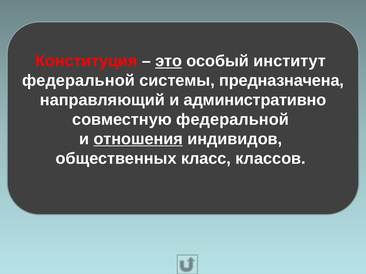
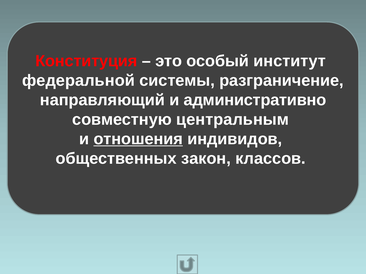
это underline: present -> none
предназначена: предназначена -> разграничение
совместную федеральной: федеральной -> центральным
класс: класс -> закон
